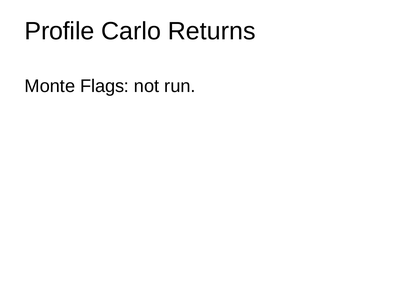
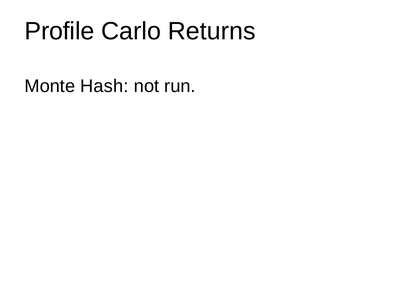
Flags: Flags -> Hash
